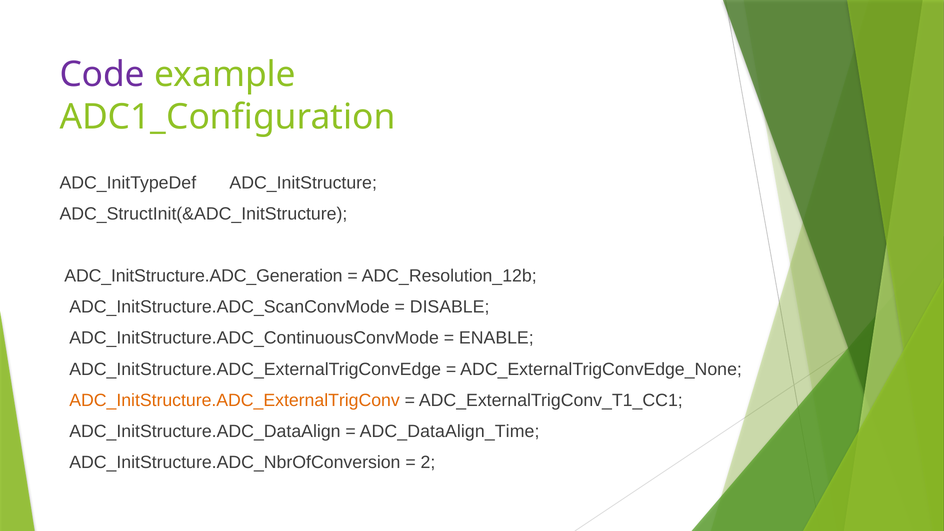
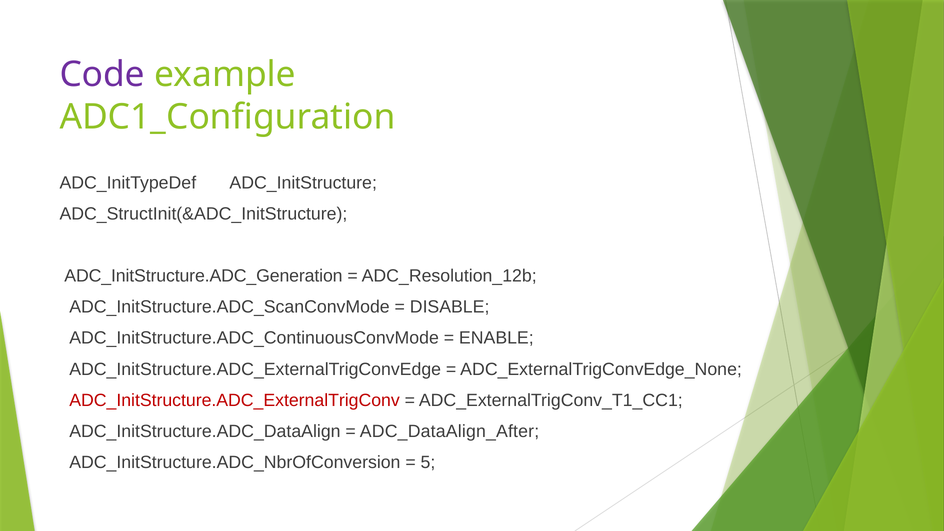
ADC_InitStructure.ADC_ExternalTrigConv colour: orange -> red
ADC_DataAlign_Time: ADC_DataAlign_Time -> ADC_DataAlign_After
2: 2 -> 5
